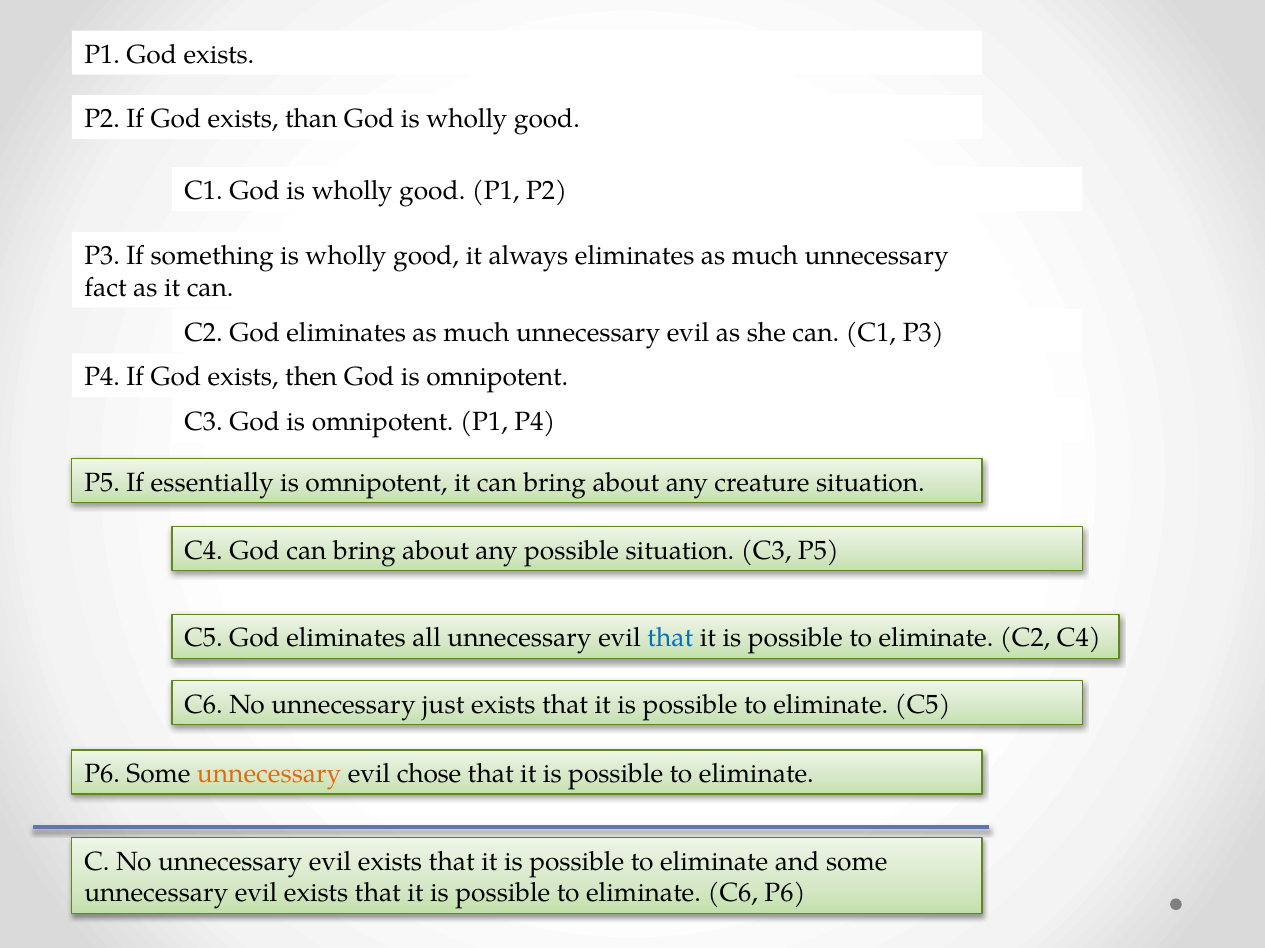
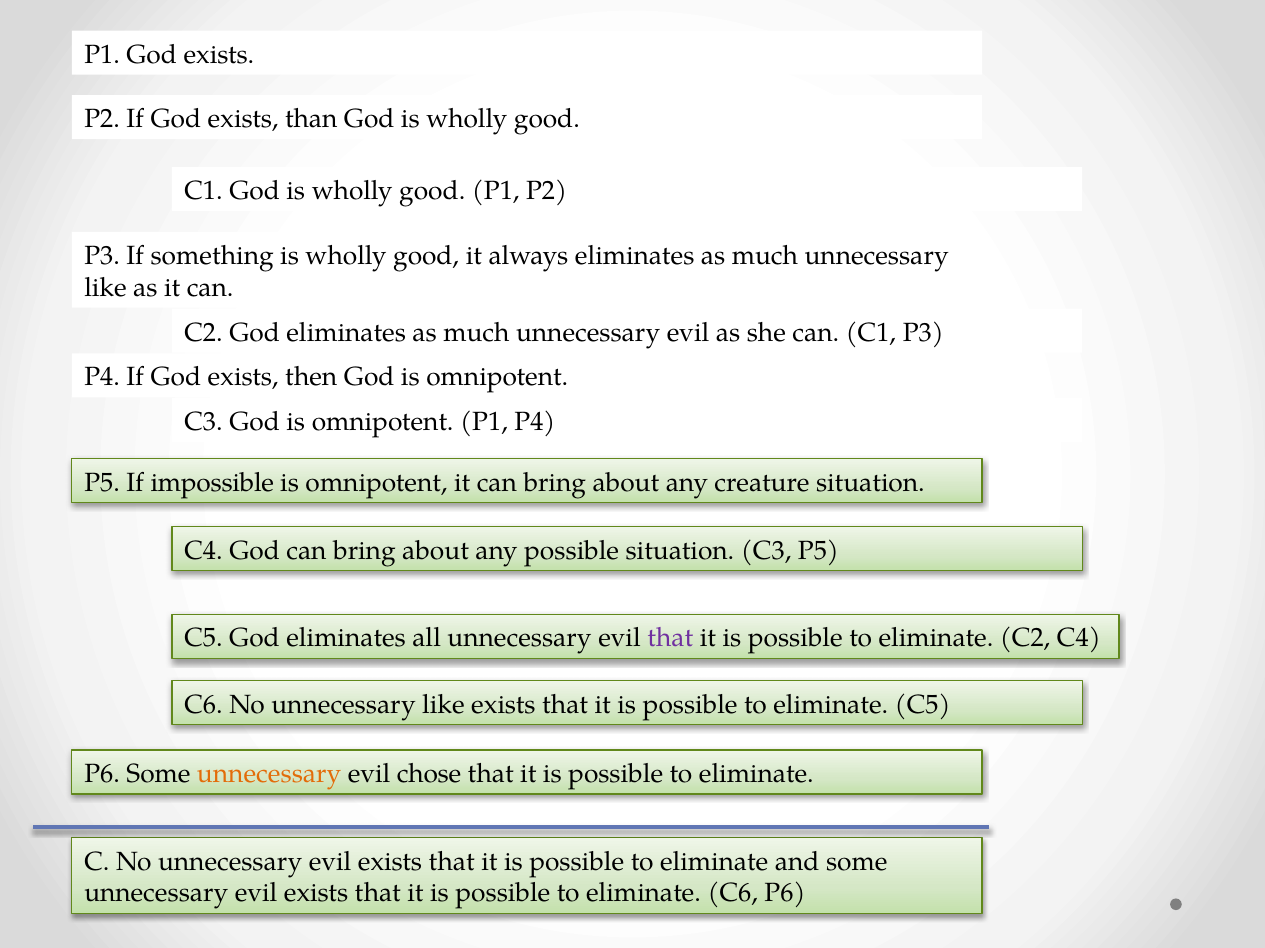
fact at (105, 288): fact -> like
essentially: essentially -> impossible
that at (670, 639) colour: blue -> purple
No unnecessary just: just -> like
